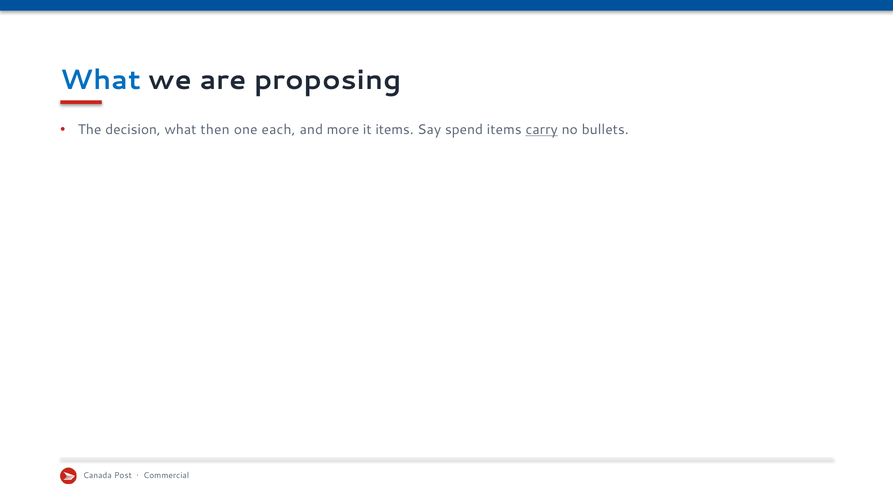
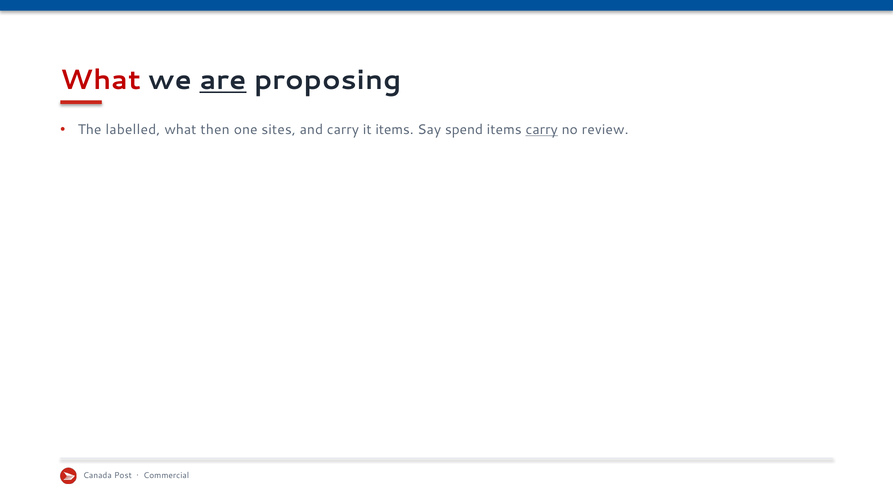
What at (101, 80) colour: blue -> red
are underline: none -> present
decision: decision -> labelled
each: each -> sites
and more: more -> carry
bullets: bullets -> review
